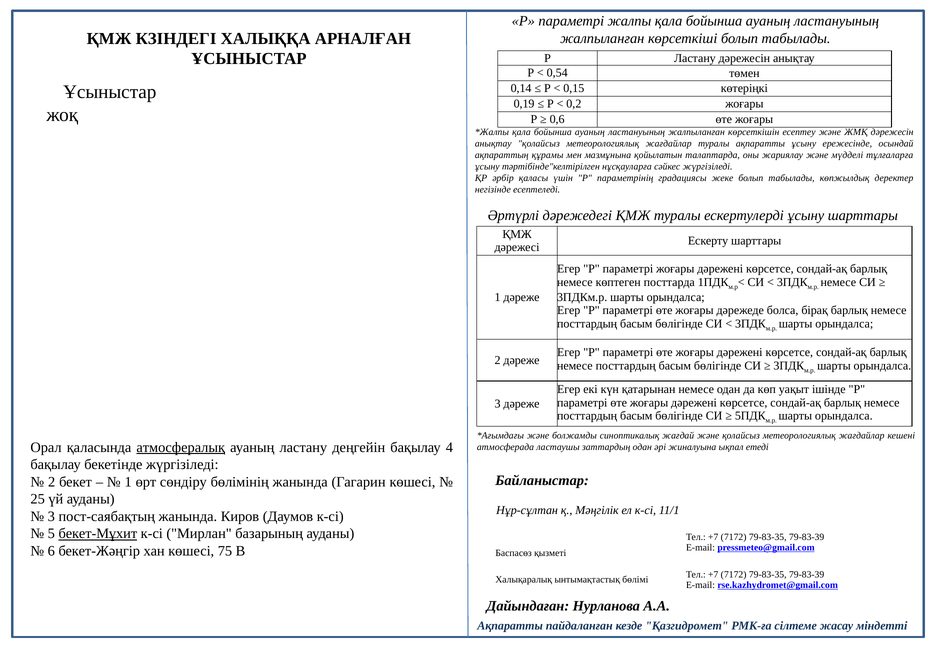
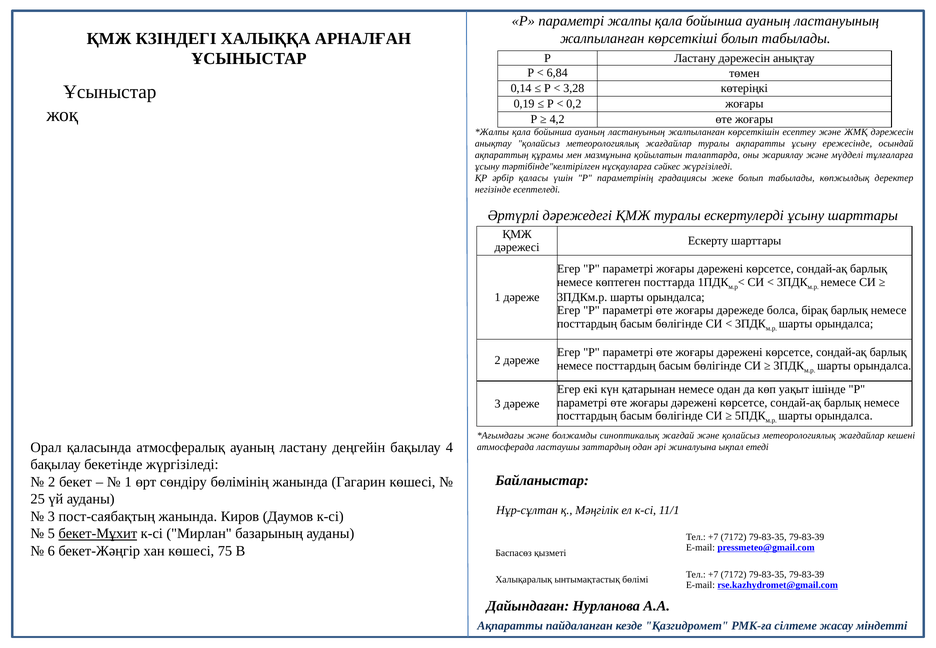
0,54: 0,54 -> 6,84
0,15: 0,15 -> 3,28
0,6: 0,6 -> 4,2
атмосфералық underline: present -> none
